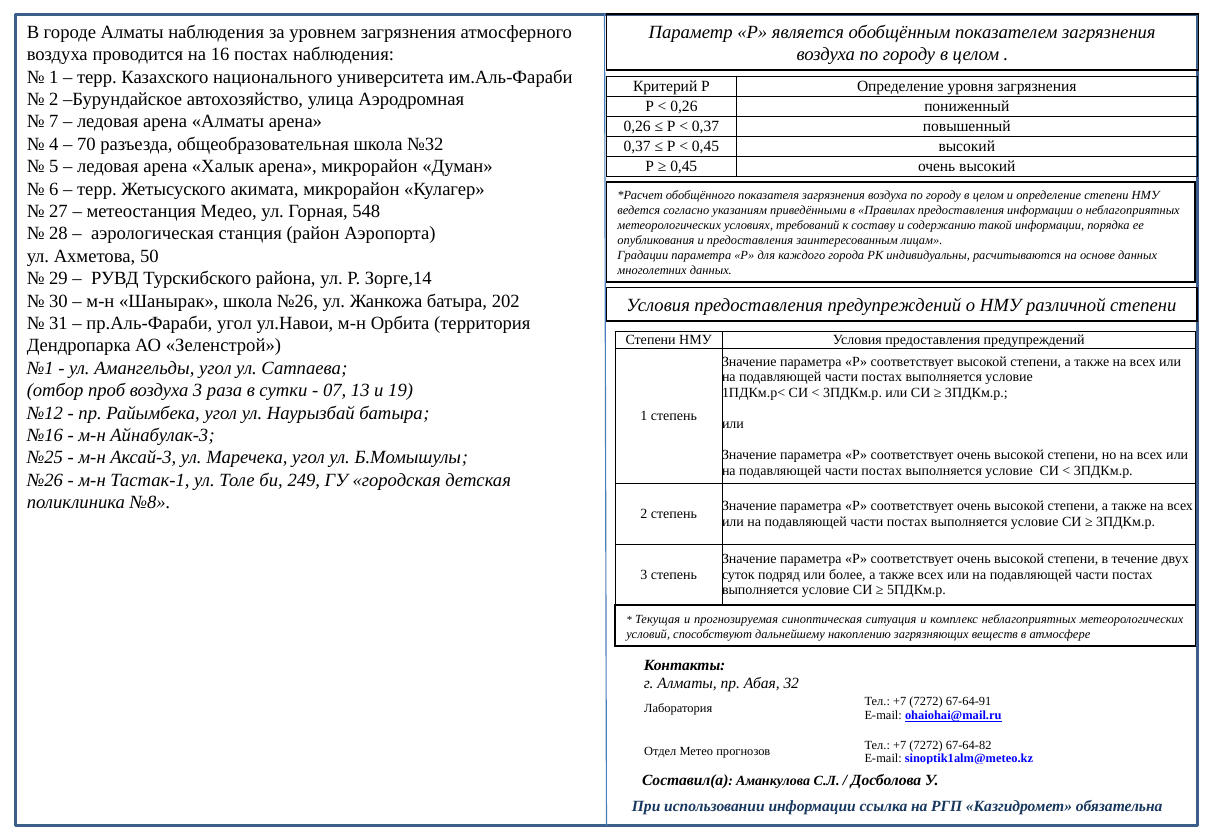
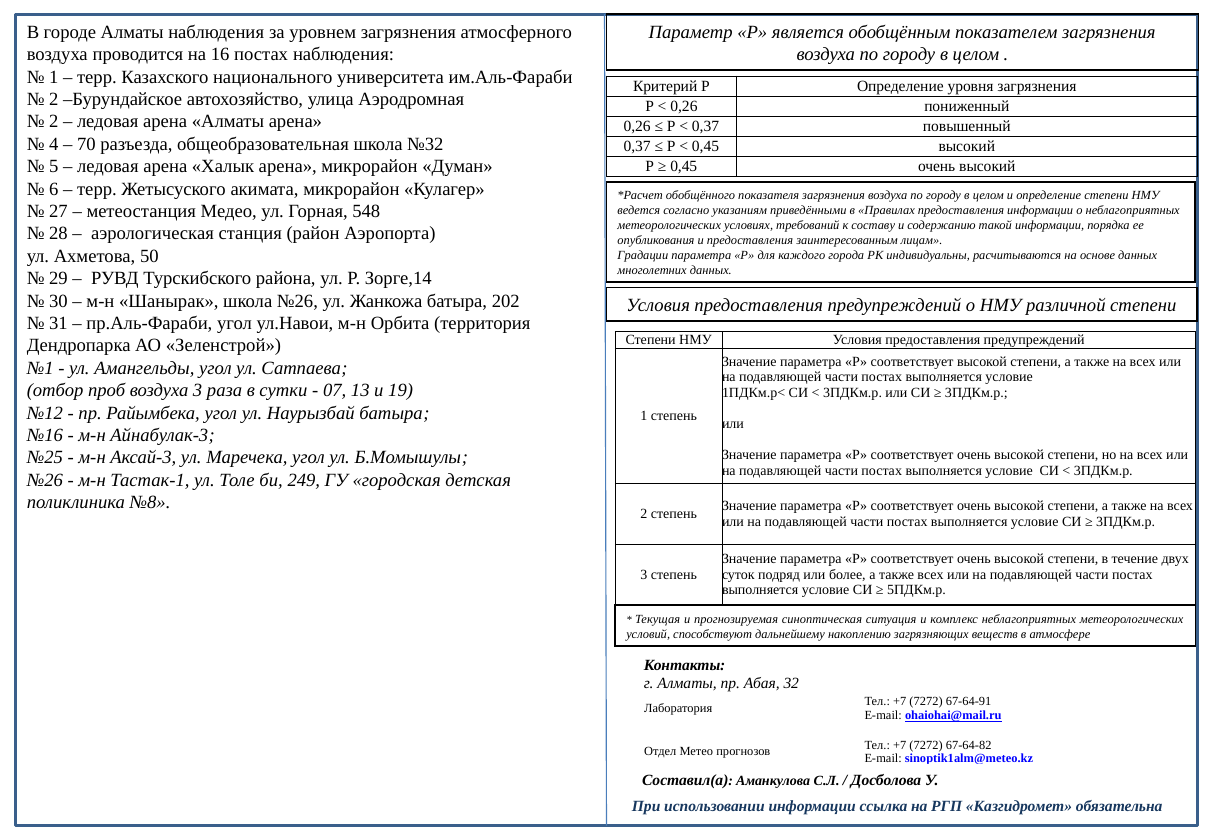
7 at (54, 122): 7 -> 2
